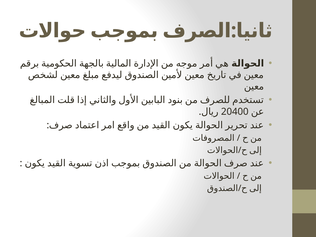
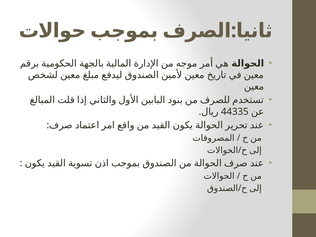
20400: 20400 -> 44335
